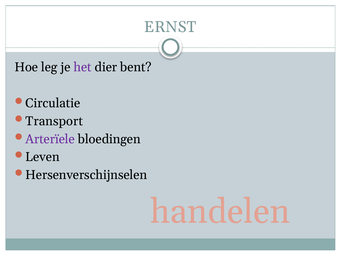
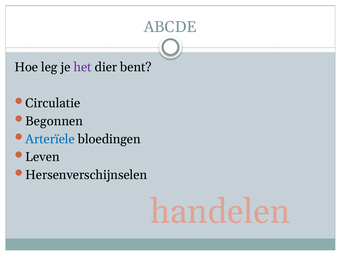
ERNST: ERNST -> ABCDE
Transport: Transport -> Begonnen
Arterïele colour: purple -> blue
